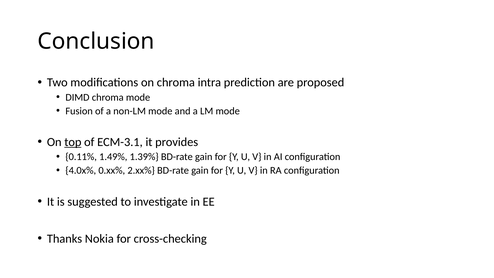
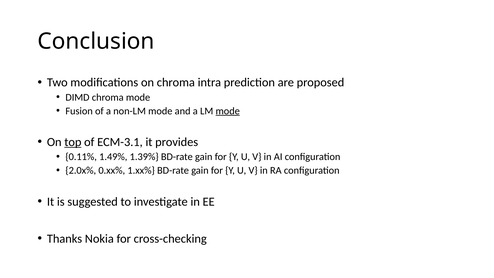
mode at (228, 111) underline: none -> present
4.0x%: 4.0x% -> 2.0x%
2.xx%: 2.xx% -> 1.xx%
